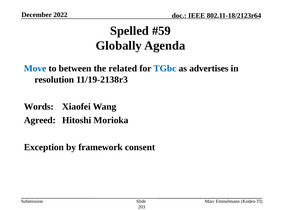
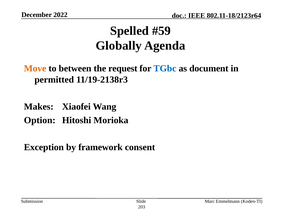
Move colour: blue -> orange
related: related -> request
advertises: advertises -> document
resolution: resolution -> permitted
Words: Words -> Makes
Agreed: Agreed -> Option
